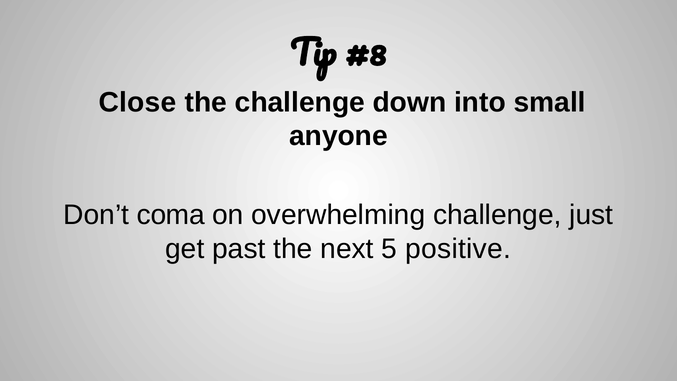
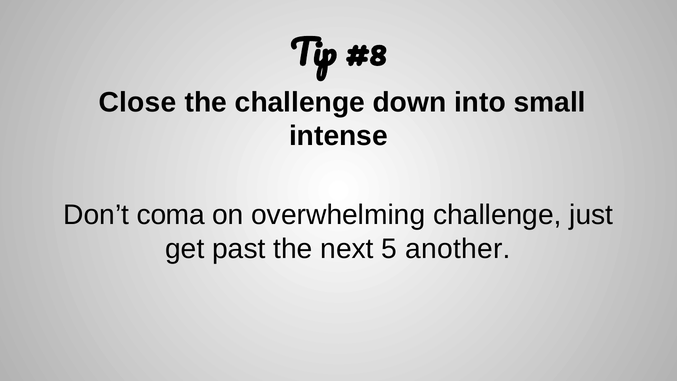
anyone: anyone -> intense
positive: positive -> another
